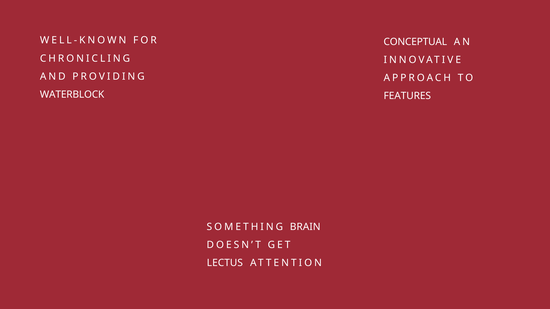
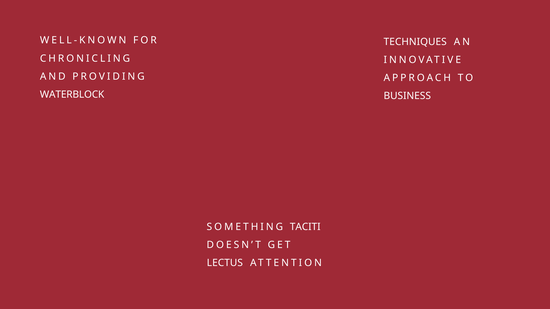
CONCEPTUAL: CONCEPTUAL -> TECHNIQUES
FEATURES: FEATURES -> BUSINESS
BRAIN: BRAIN -> TACITI
